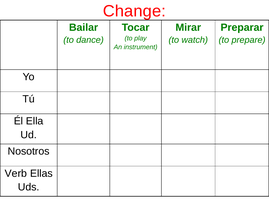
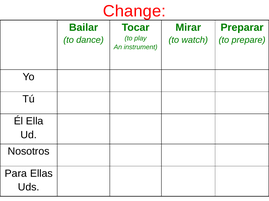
Verb: Verb -> Para
